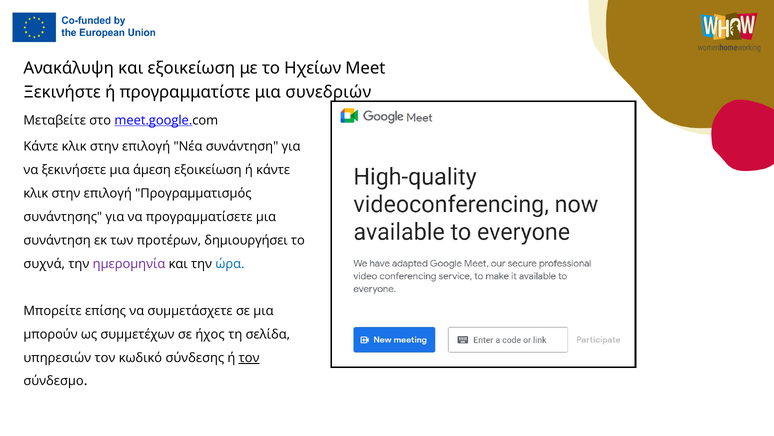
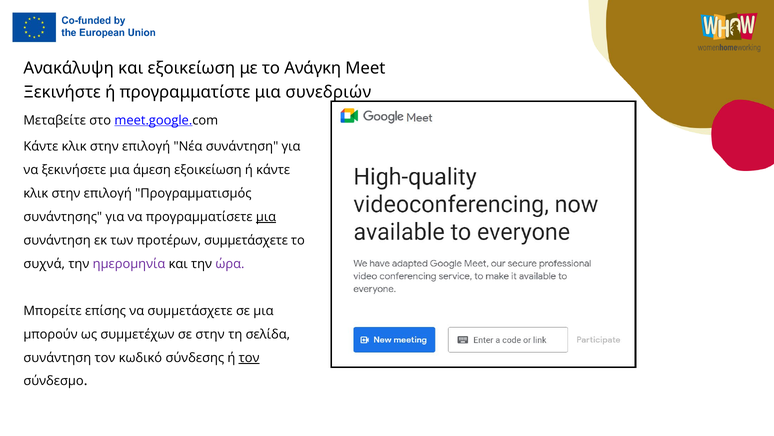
Ηχείων: Ηχείων -> Ανάγκη
μια at (266, 217) underline: none -> present
προτέρων δημιουργήσει: δημιουργήσει -> συμμετάσχετε
ώρα colour: blue -> purple
σε ήχος: ήχος -> στην
υπηρεσιών at (57, 357): υπηρεσιών -> συνάντηση
